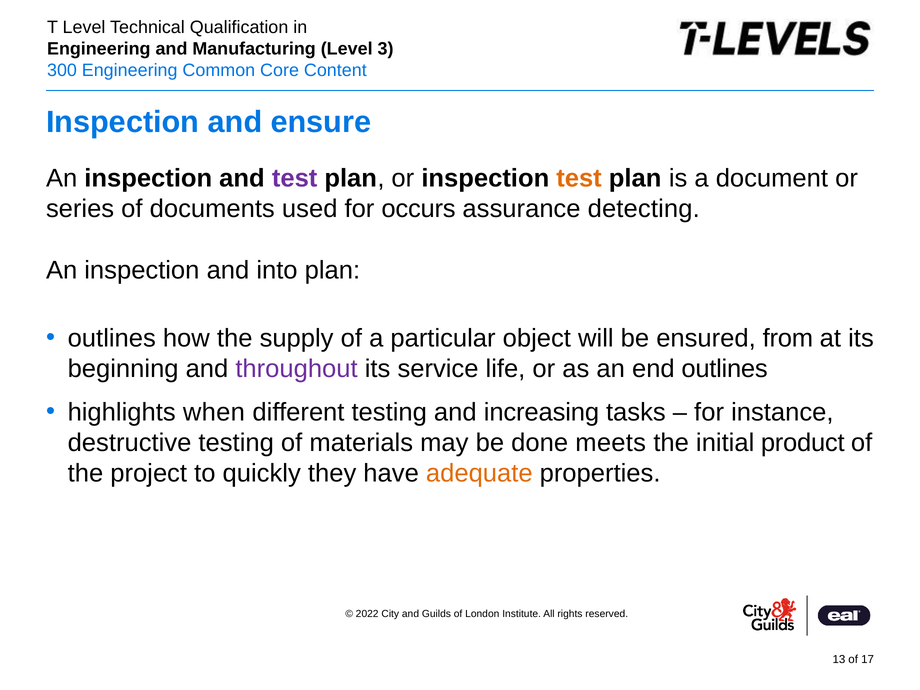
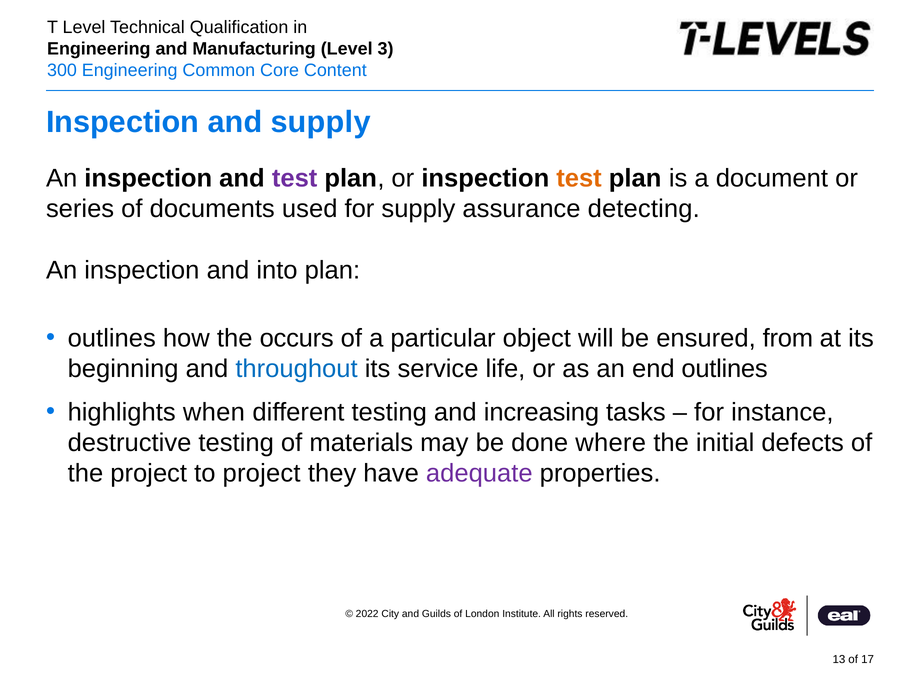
and ensure: ensure -> supply
for occurs: occurs -> supply
supply: supply -> occurs
throughout colour: purple -> blue
meets: meets -> where
product: product -> defects
to quickly: quickly -> project
adequate colour: orange -> purple
